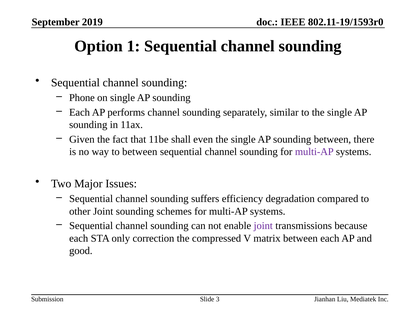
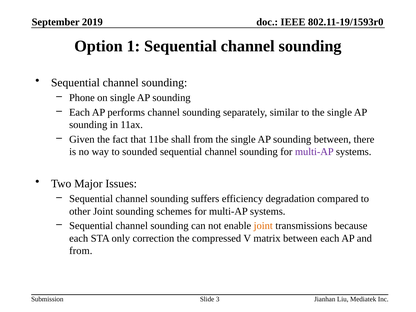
shall even: even -> from
to between: between -> sounded
joint at (263, 226) colour: purple -> orange
good at (81, 251): good -> from
